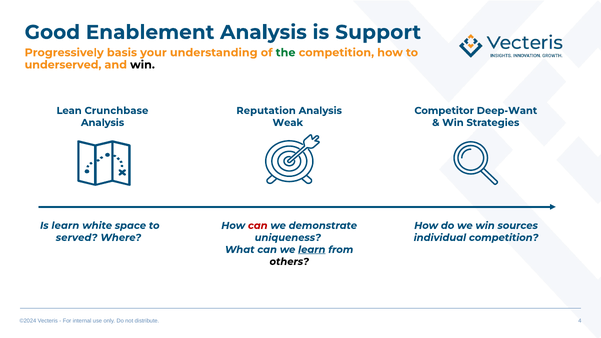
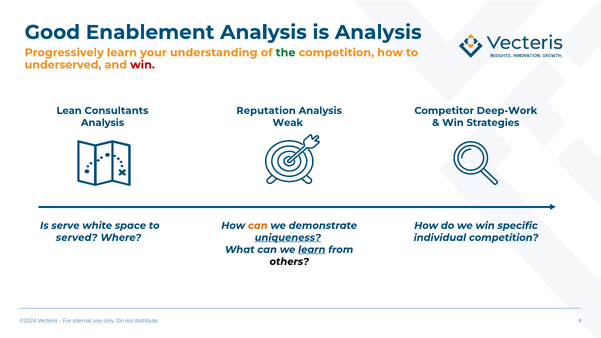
is Support: Support -> Analysis
Progressively basis: basis -> learn
win at (142, 65) colour: black -> red
Crunchbase: Crunchbase -> Consultants
Deep-Want: Deep-Want -> Deep-Work
Is learn: learn -> serve
can at (258, 226) colour: red -> orange
sources: sources -> specific
uniqueness underline: none -> present
